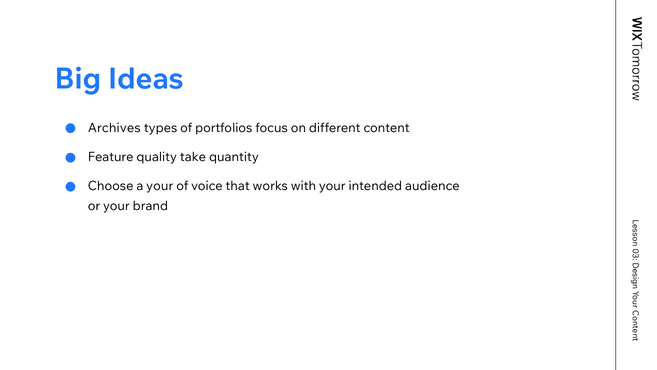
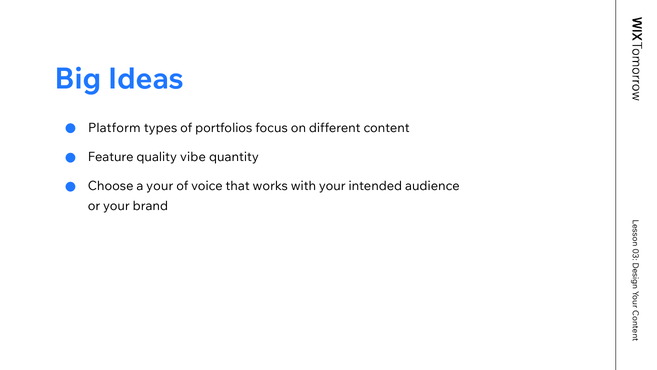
Archives: Archives -> Platform
take: take -> vibe
